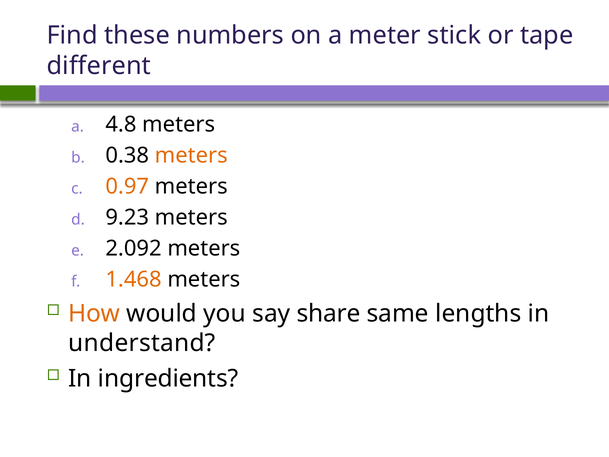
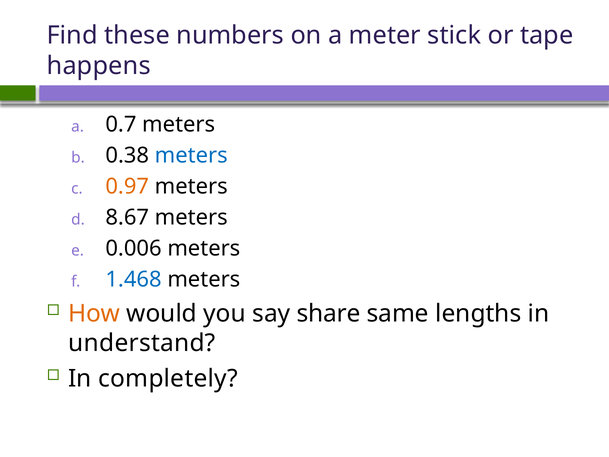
different: different -> happens
4.8: 4.8 -> 0.7
meters at (191, 155) colour: orange -> blue
9.23: 9.23 -> 8.67
2.092: 2.092 -> 0.006
1.468 colour: orange -> blue
ingredients: ingredients -> completely
